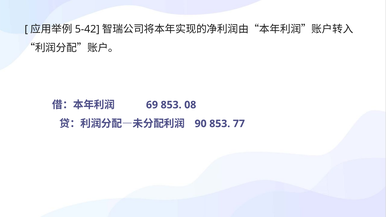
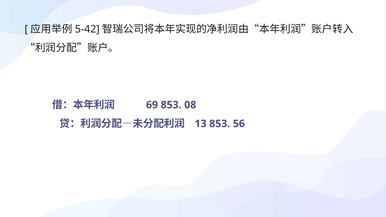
90: 90 -> 13
77: 77 -> 56
